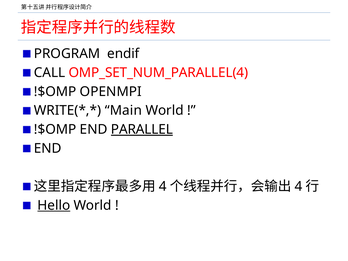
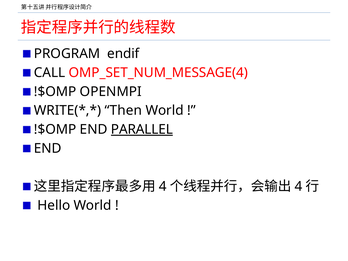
OMP_SET_NUM_PARALLEL(4: OMP_SET_NUM_PARALLEL(4 -> OMP_SET_NUM_MESSAGE(4
Main: Main -> Then
Hello underline: present -> none
